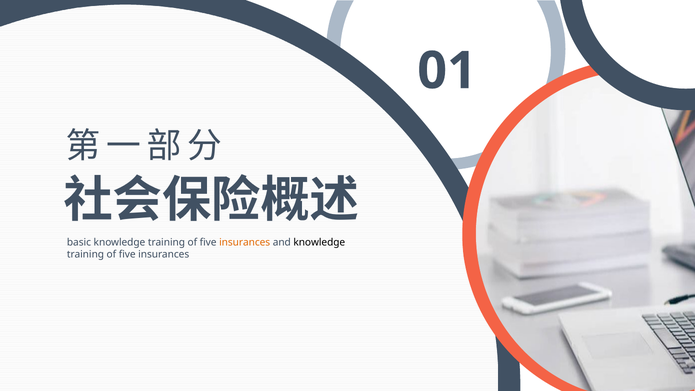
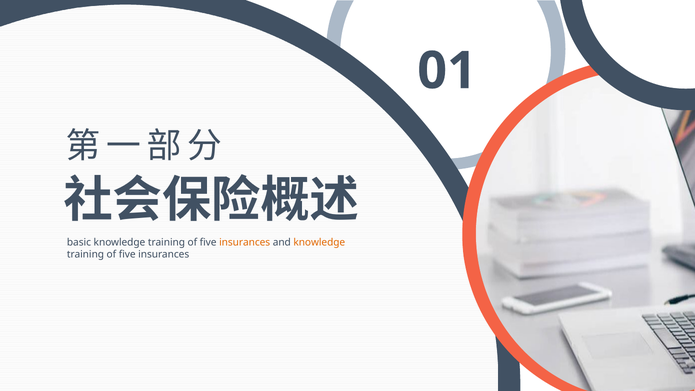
knowledge at (319, 242) colour: black -> orange
